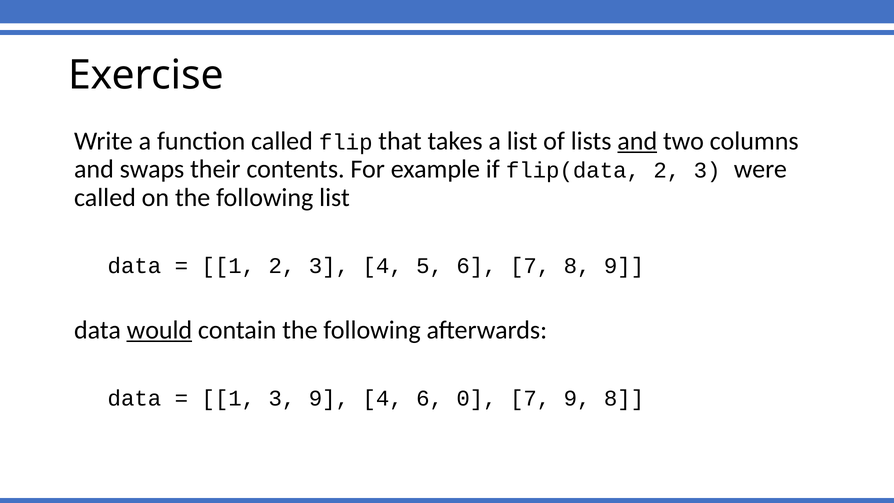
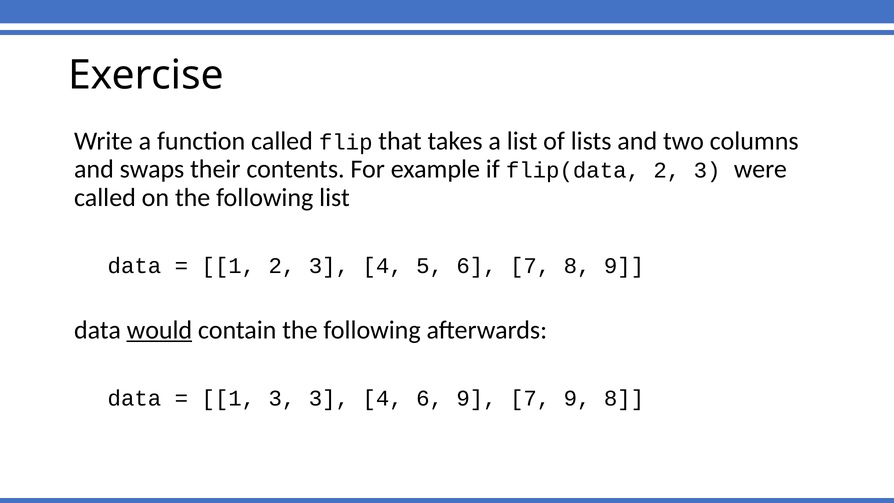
and at (637, 141) underline: present -> none
3 9: 9 -> 3
6 0: 0 -> 9
